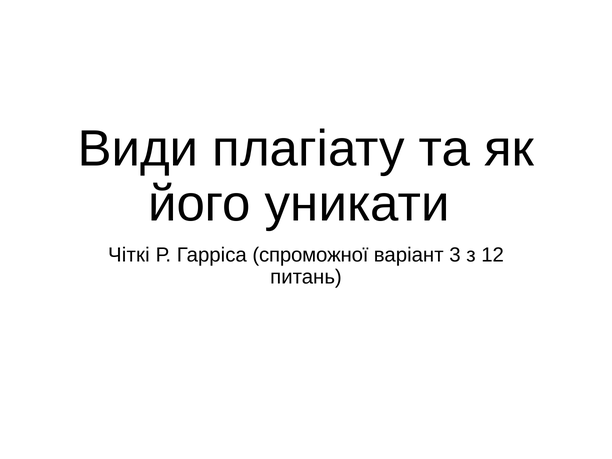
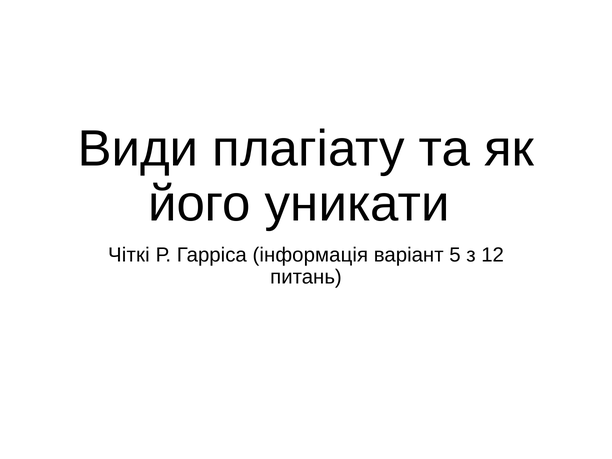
спроможної: спроможної -> інформація
3: 3 -> 5
